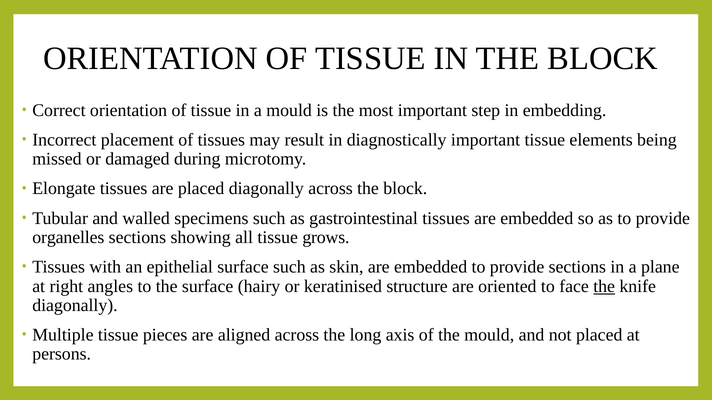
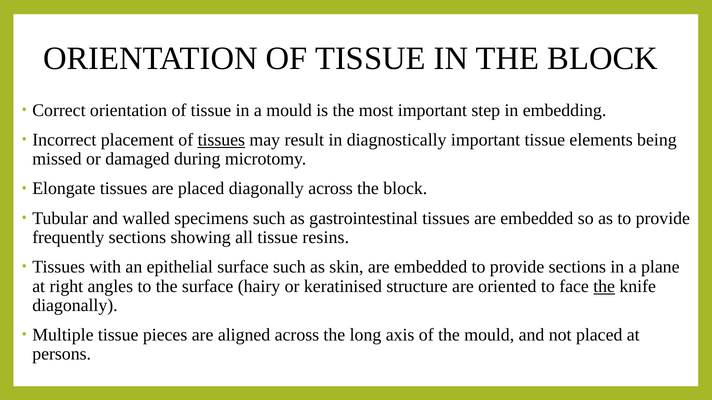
tissues at (221, 140) underline: none -> present
organelles: organelles -> frequently
grows: grows -> resins
